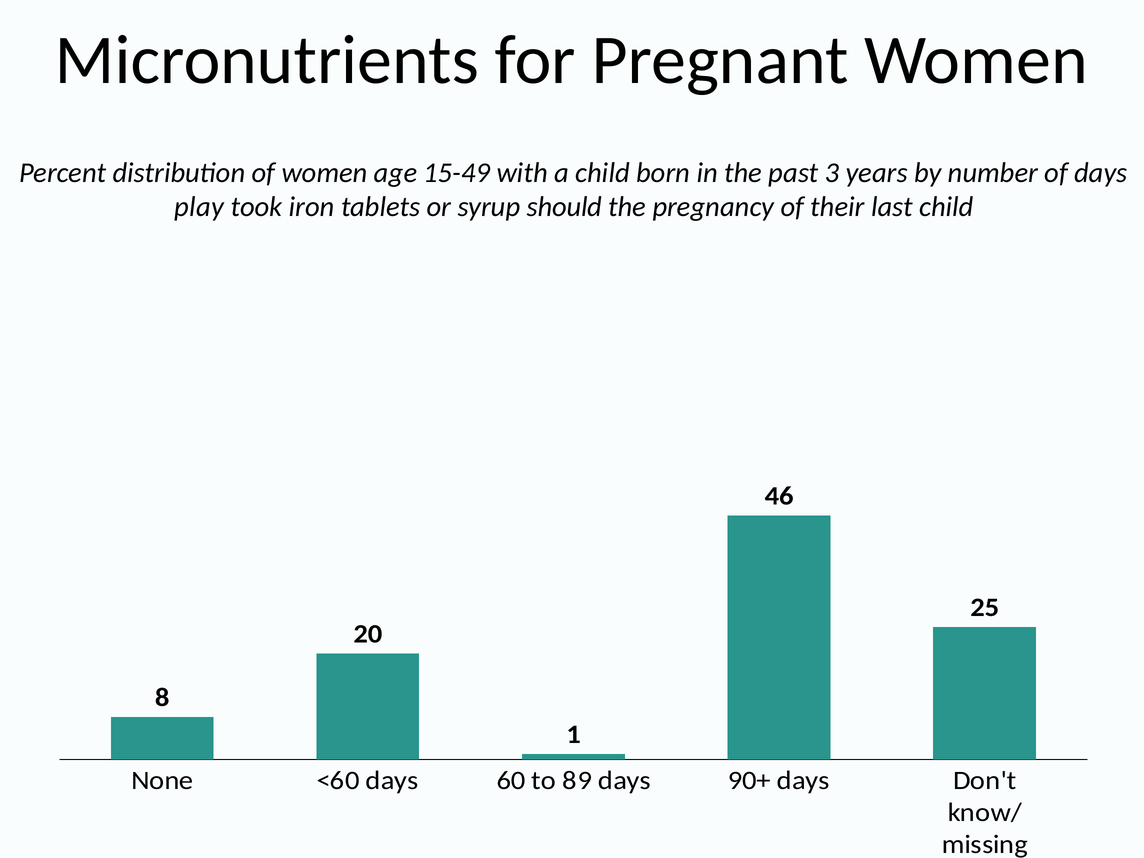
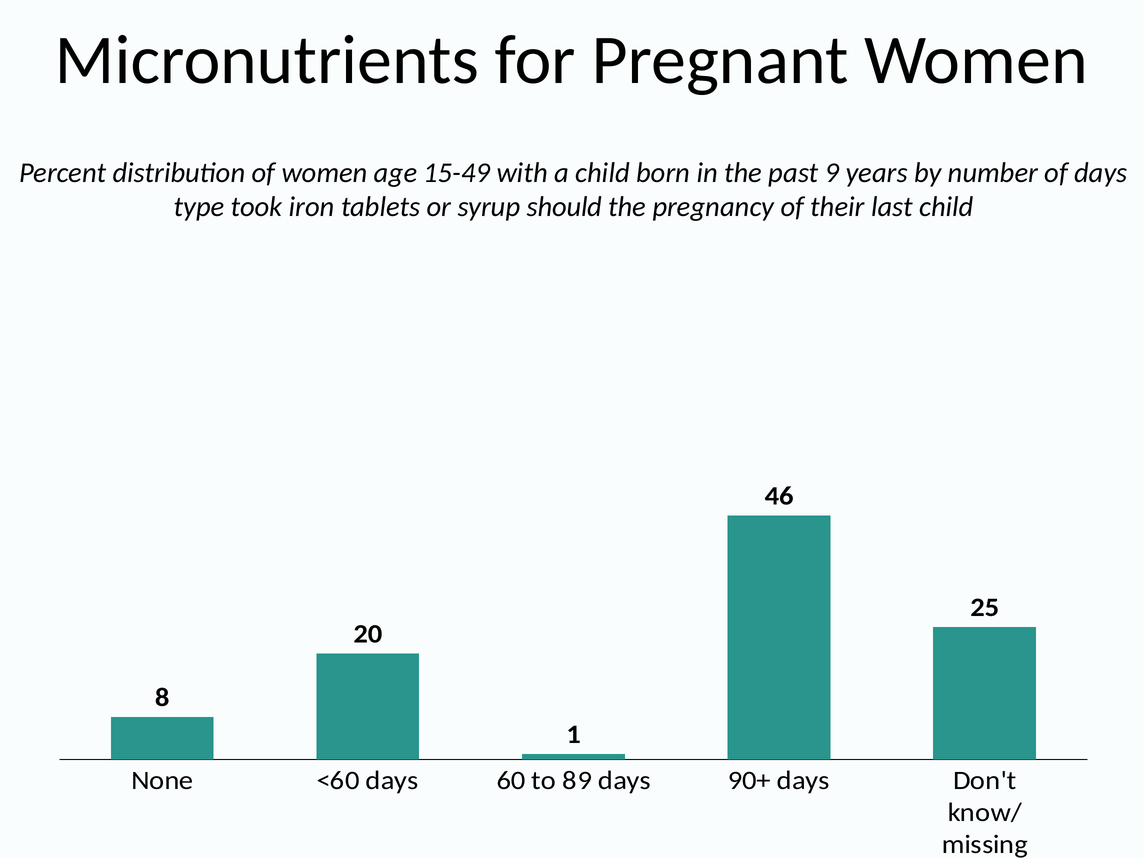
3: 3 -> 9
play: play -> type
